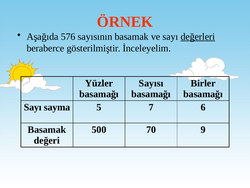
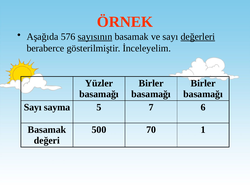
sayısının underline: none -> present
Sayısı at (151, 83): Sayısı -> Birler
9: 9 -> 1
